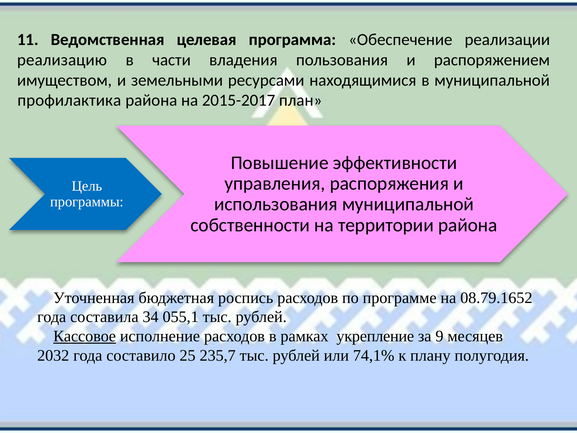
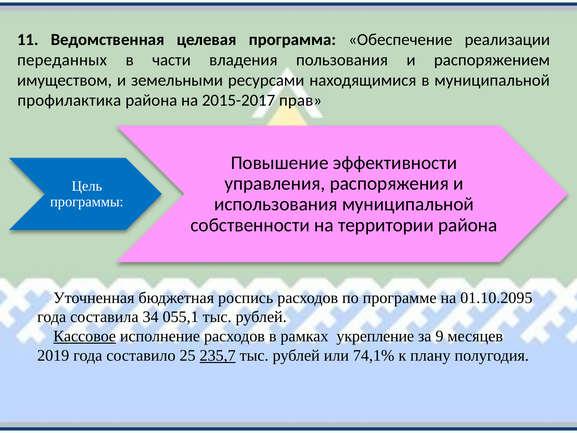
реализацию: реализацию -> переданных
план: план -> прав
08.79.1652: 08.79.1652 -> 01.10.2095
2032: 2032 -> 2019
235,7 underline: none -> present
